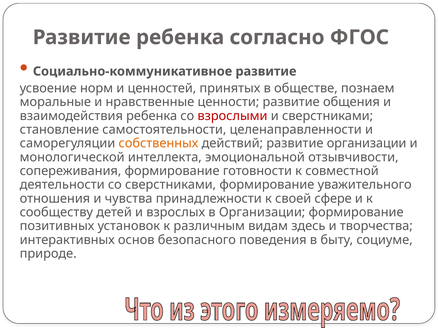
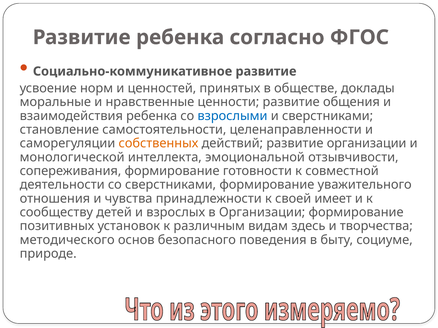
познаем: познаем -> доклады
взрослыми colour: red -> blue
сфере: сфере -> имеет
интерактивных: интерактивных -> методического
